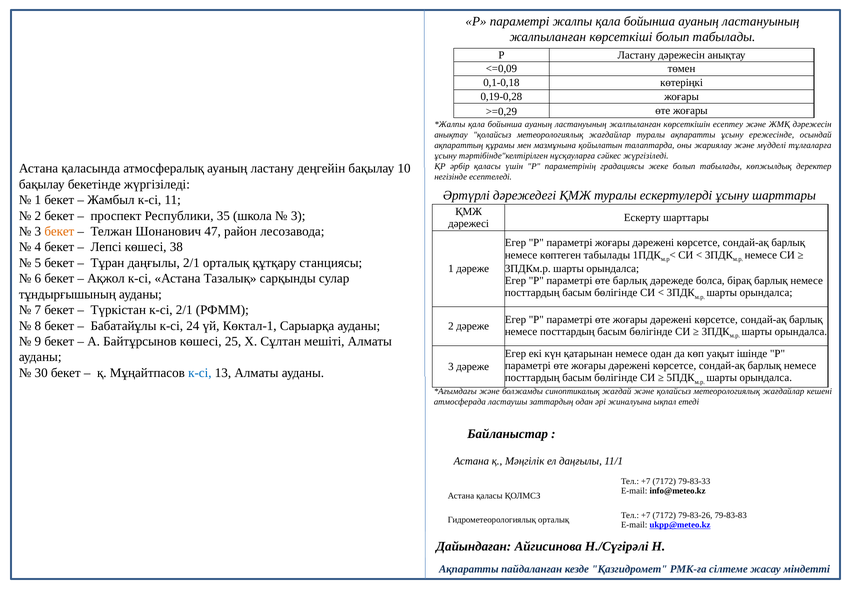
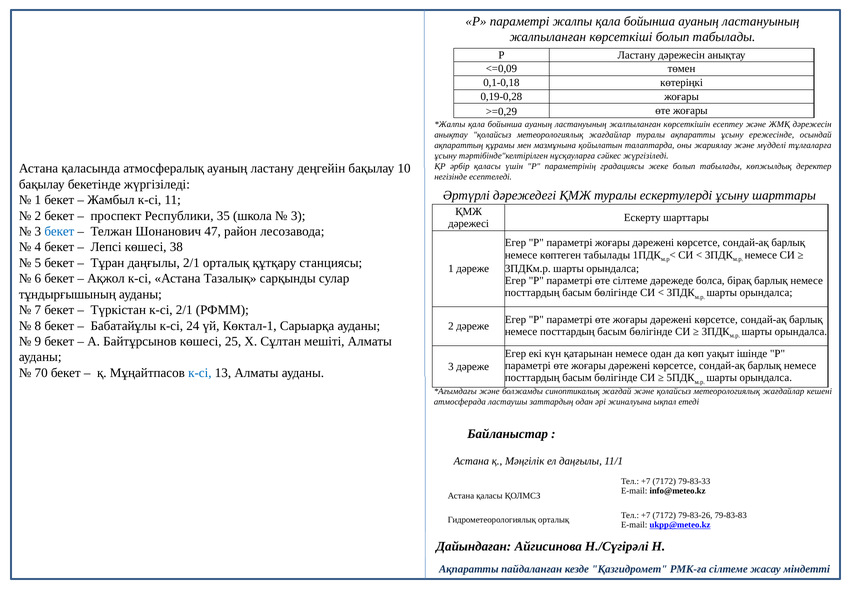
бекет at (59, 232) colour: orange -> blue
өте барлық: барлық -> сілтеме
30: 30 -> 70
